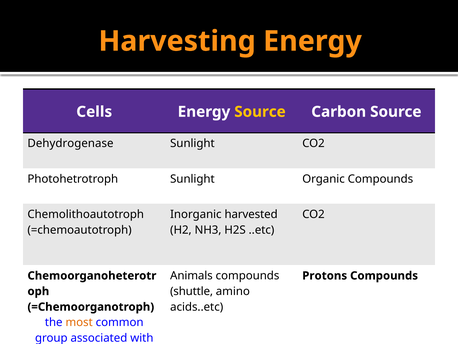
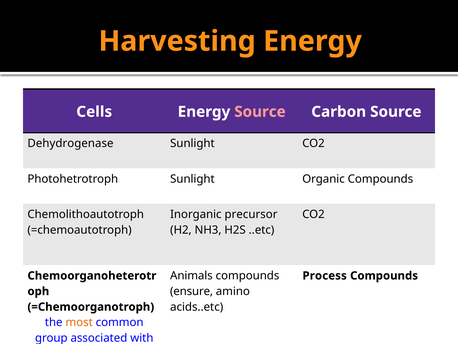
Source at (260, 112) colour: yellow -> pink
harvested: harvested -> precursor
Protons: Protons -> Process
shuttle: shuttle -> ensure
